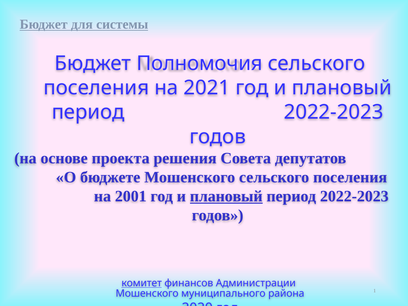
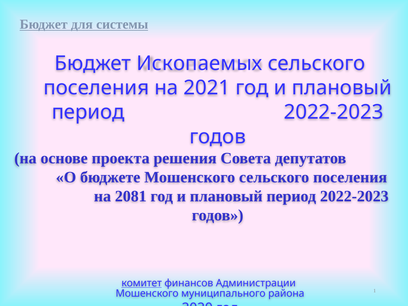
Полномочия: Полномочия -> Ископаемых
2001: 2001 -> 2081
плановый at (226, 196) underline: present -> none
